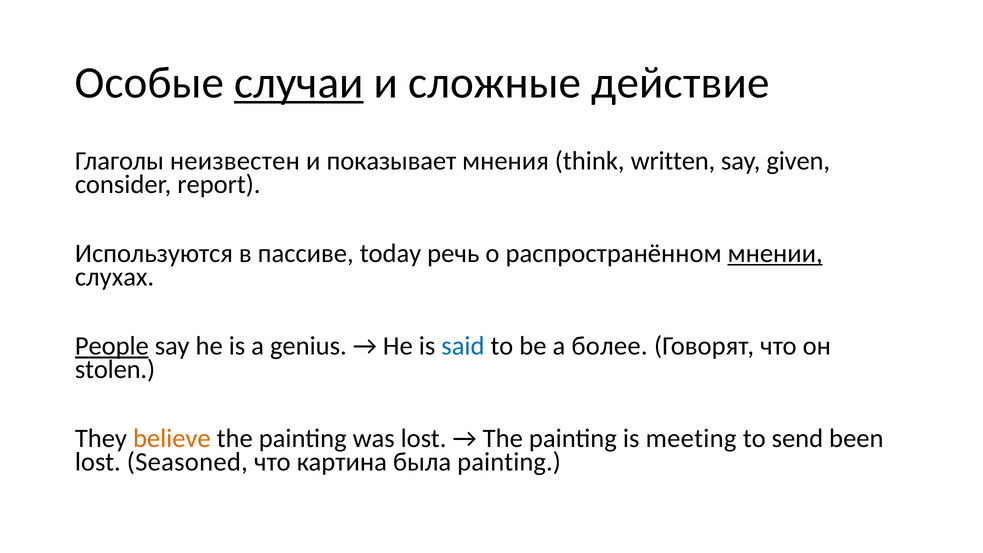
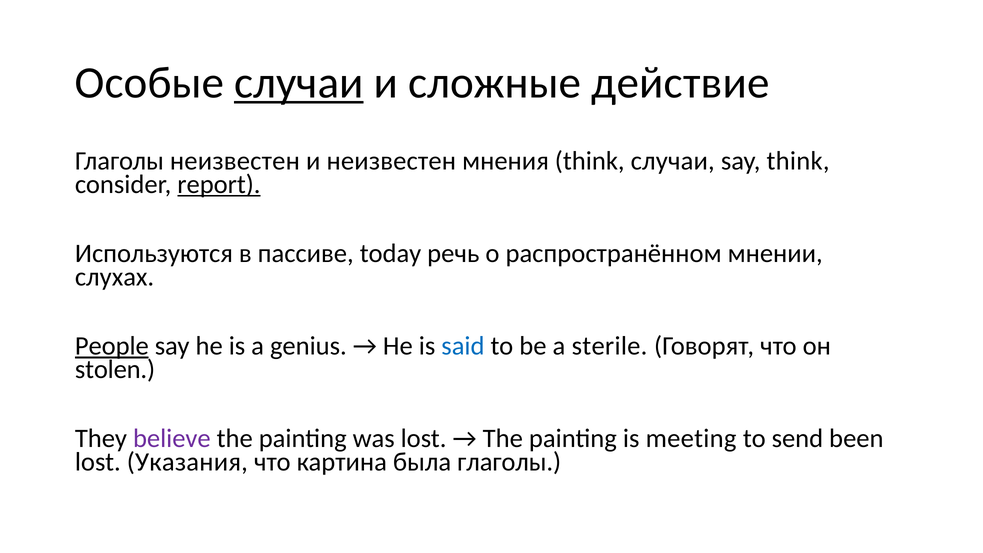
и показывает: показывает -> неизвестен
think written: written -> случаи
say given: given -> think
report underline: none -> present
мнении underline: present -> none
более: более -> sterile
believe colour: orange -> purple
Seasoned: Seasoned -> Указания
была painting: painting -> глаголы
